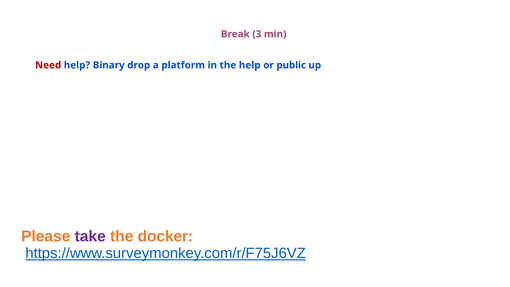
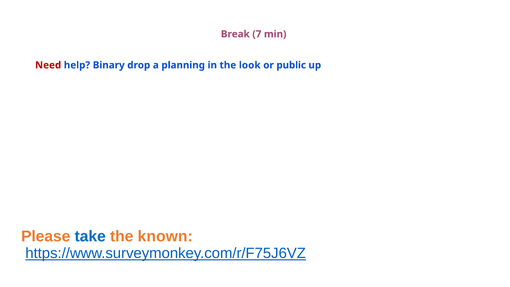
3: 3 -> 7
platform: platform -> planning
the help: help -> look
take colour: purple -> blue
docker: docker -> known
